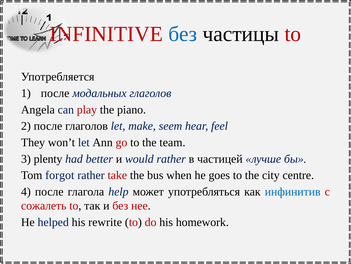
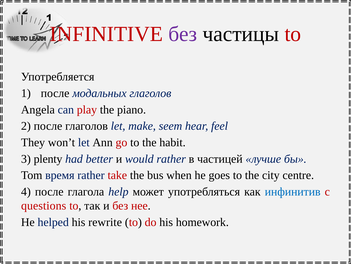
без at (183, 34) colour: blue -> purple
team: team -> habit
forgot: forgot -> время
сожалеть: сожалеть -> questions
